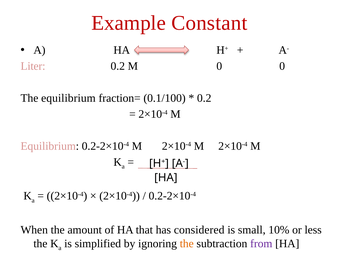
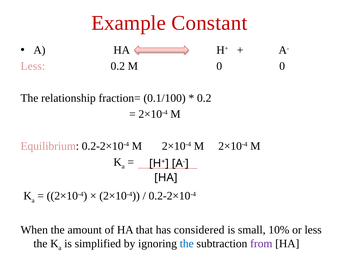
Liter at (33, 66): Liter -> Less
The equilibrium: equilibrium -> relationship
the at (187, 244) colour: orange -> blue
